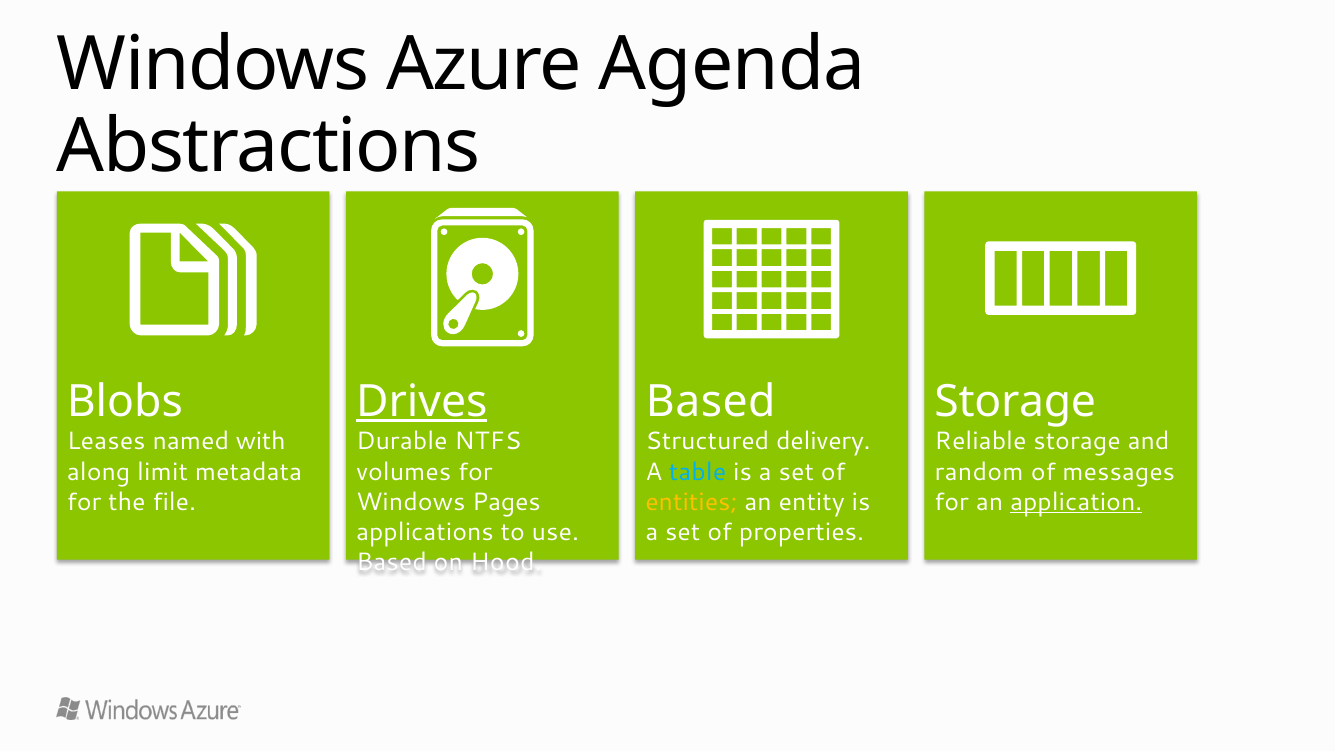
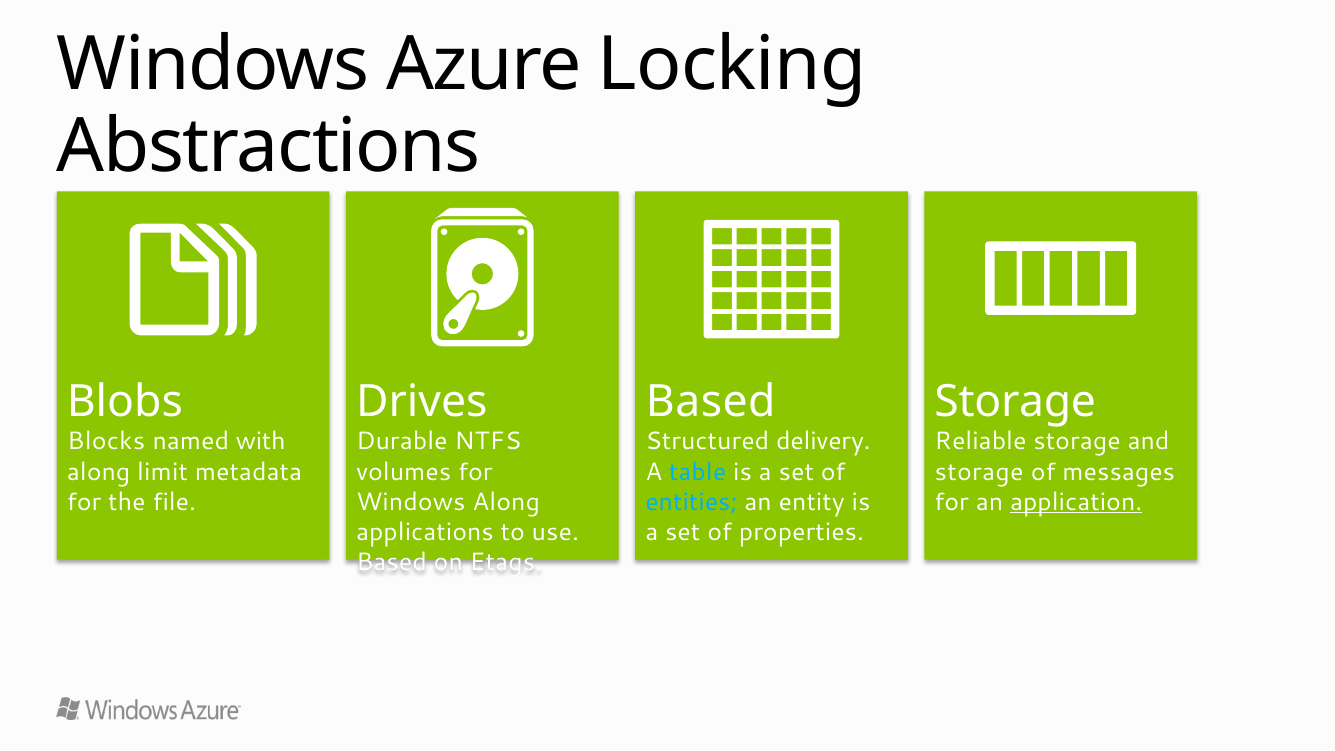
Agenda: Agenda -> Locking
Drives underline: present -> none
Leases: Leases -> Blocks
random at (979, 472): random -> storage
Windows Pages: Pages -> Along
entities colour: yellow -> light blue
Hood: Hood -> Etags
